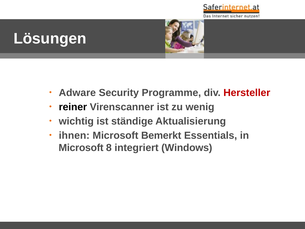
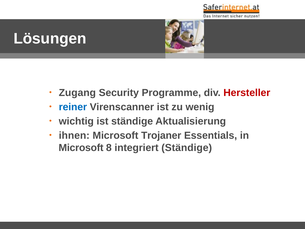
Adware: Adware -> Zugang
reiner colour: black -> blue
Bemerkt: Bemerkt -> Trojaner
integriert Windows: Windows -> Ständige
